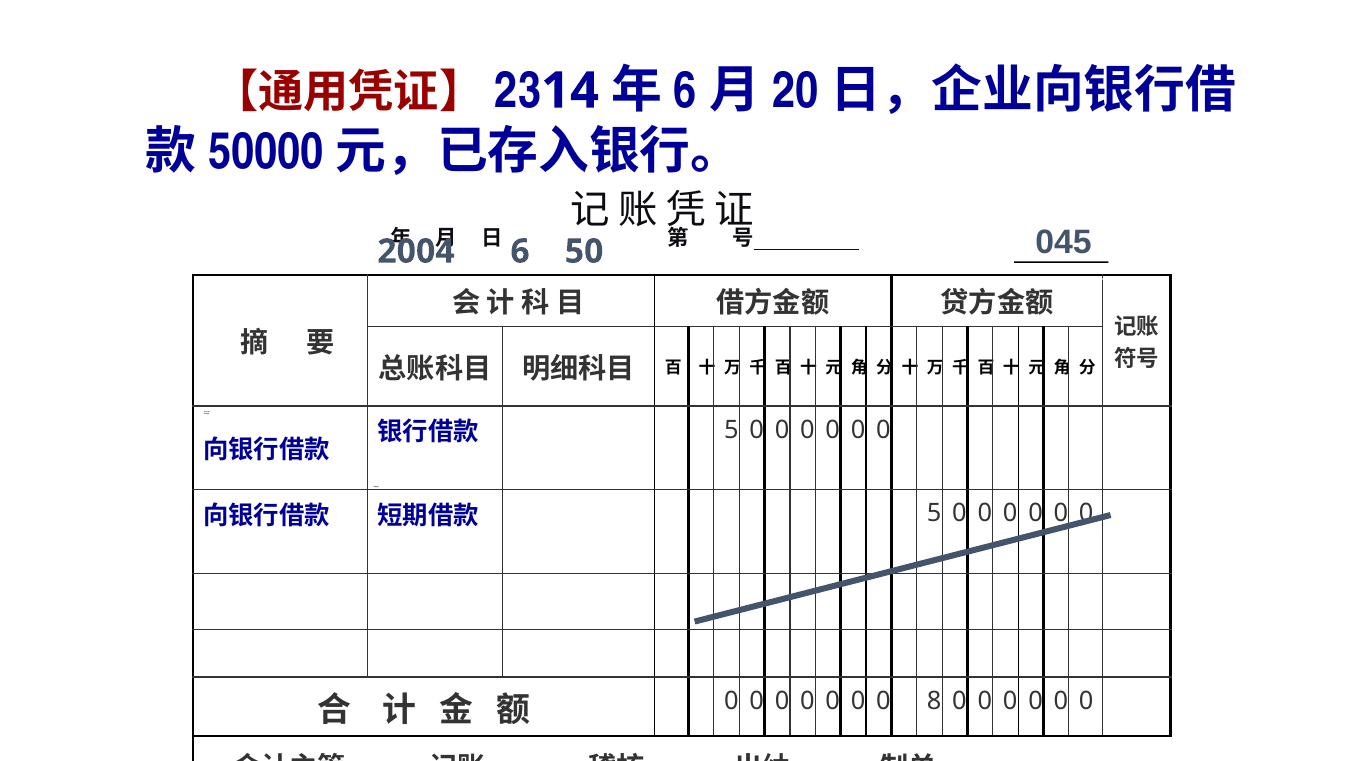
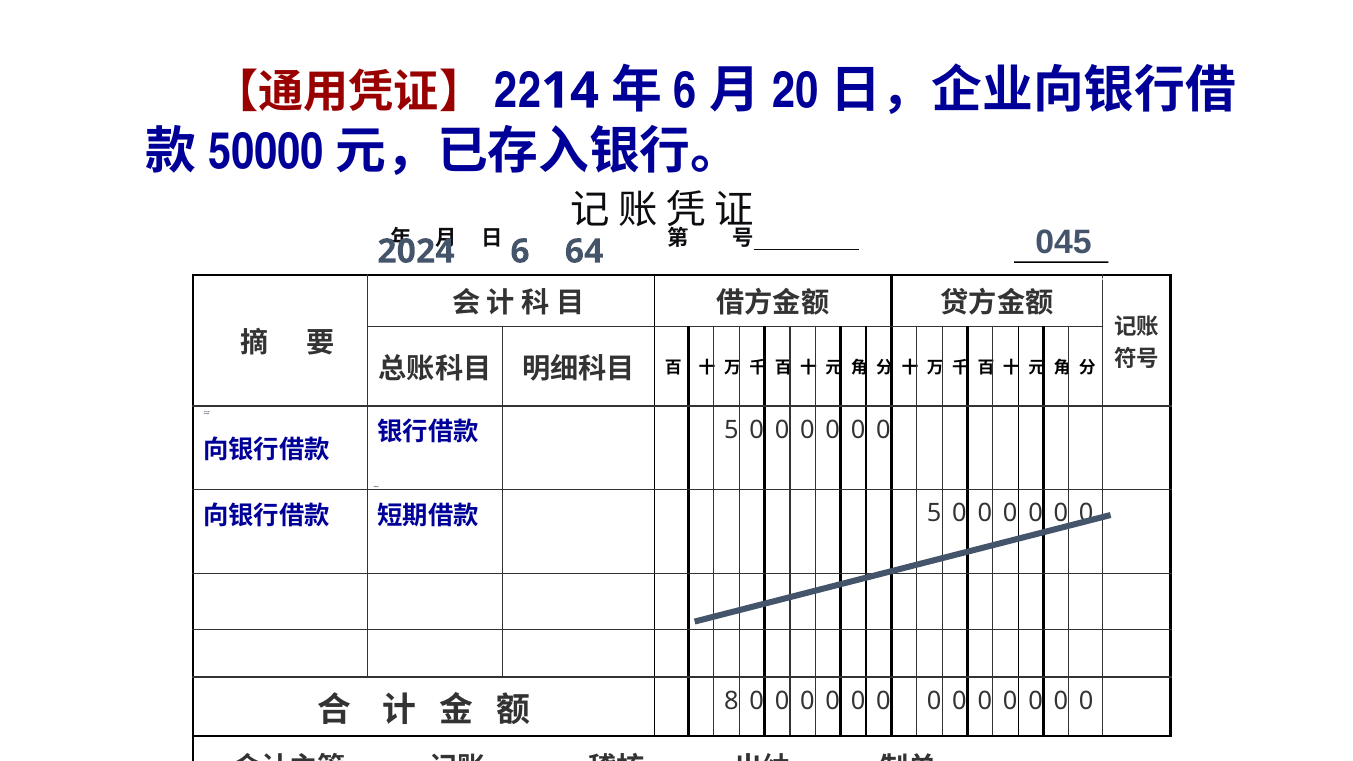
23: 23 -> 22
2004: 2004 -> 2024
50: 50 -> 64
0 at (731, 701): 0 -> 8
8 at (934, 701): 8 -> 0
